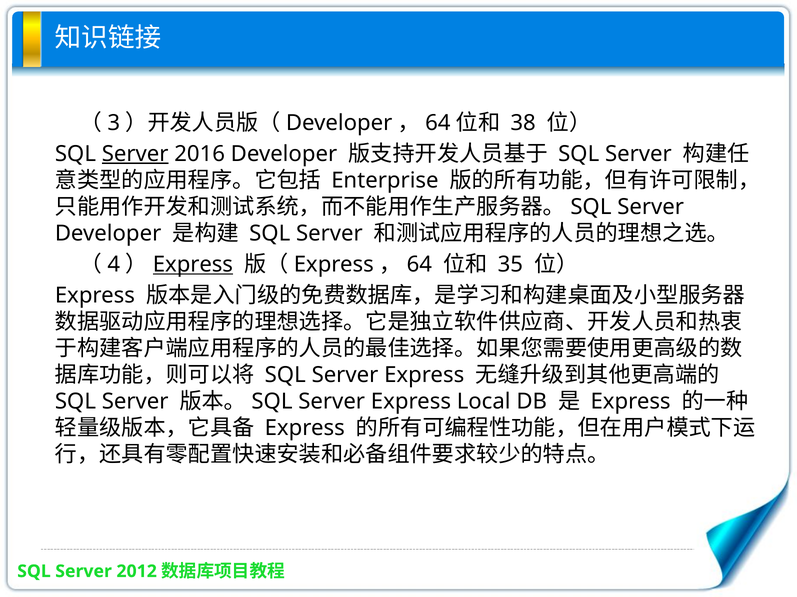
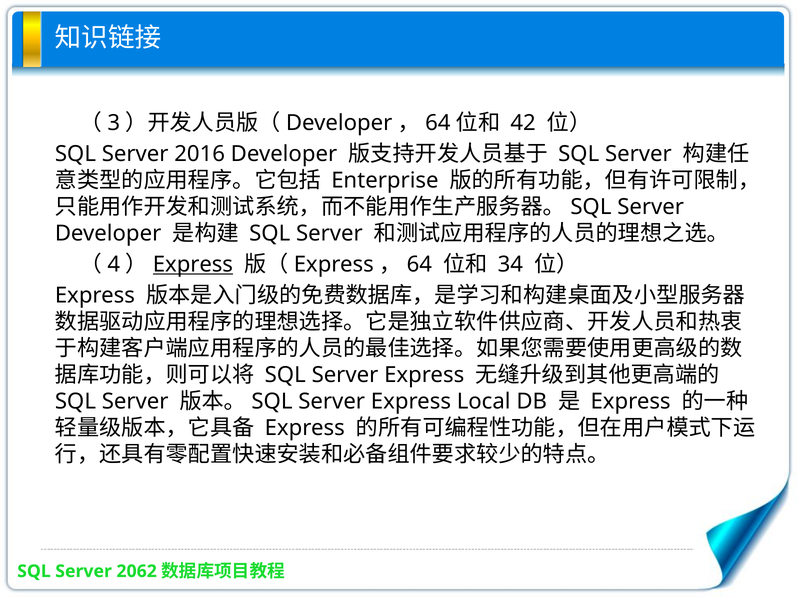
38: 38 -> 42
Server at (135, 154) underline: present -> none
35: 35 -> 34
2012: 2012 -> 2062
